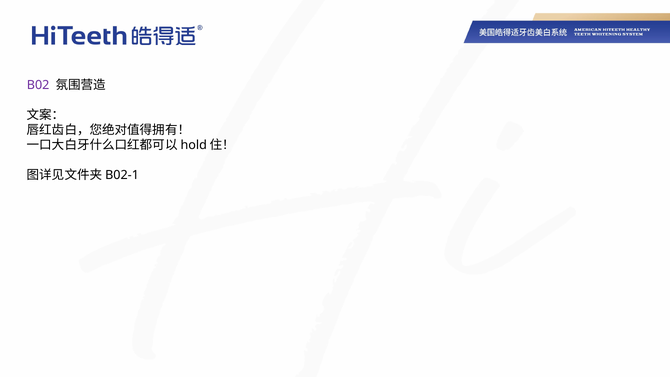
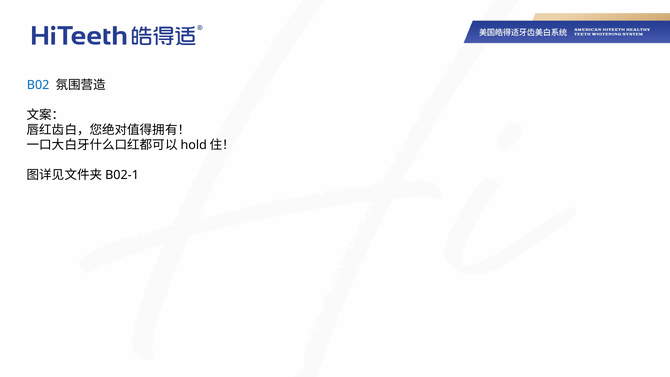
B02 colour: purple -> blue
